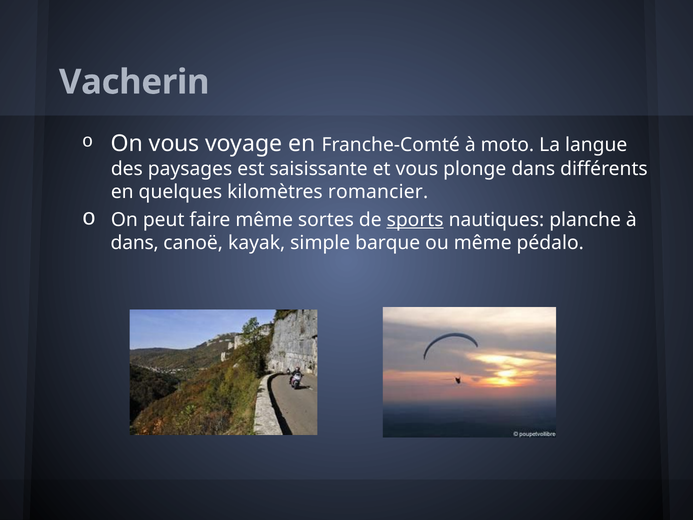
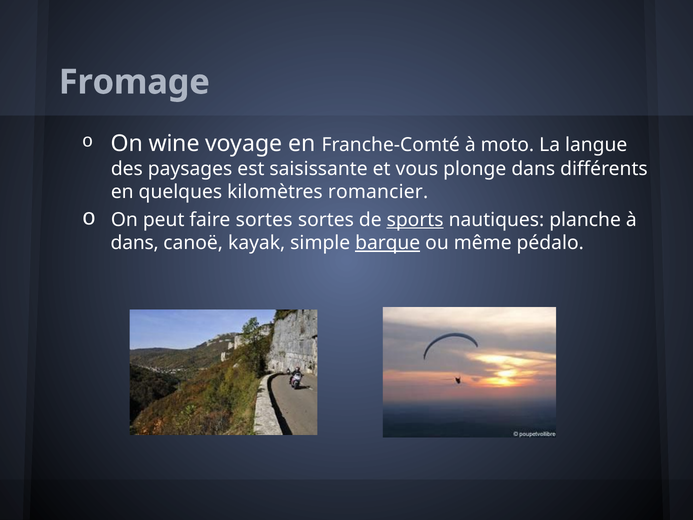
Vacherin: Vacherin -> Fromage
On vous: vous -> wine
faire même: même -> sortes
barque underline: none -> present
